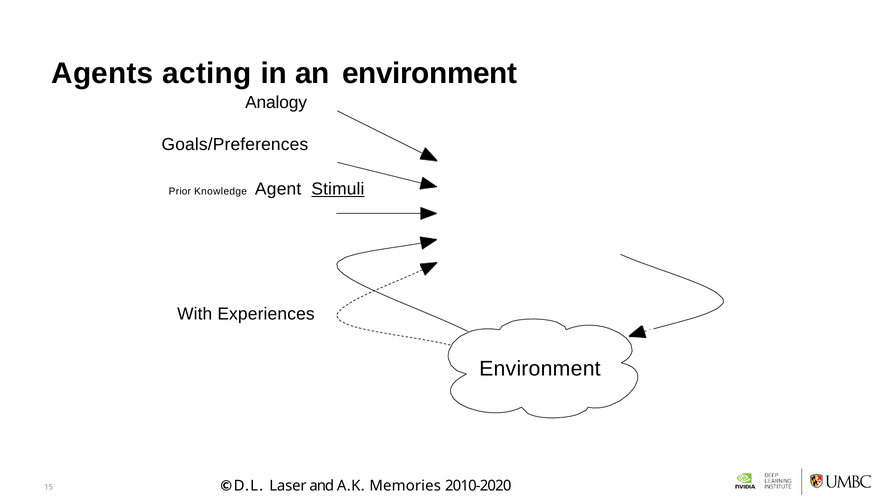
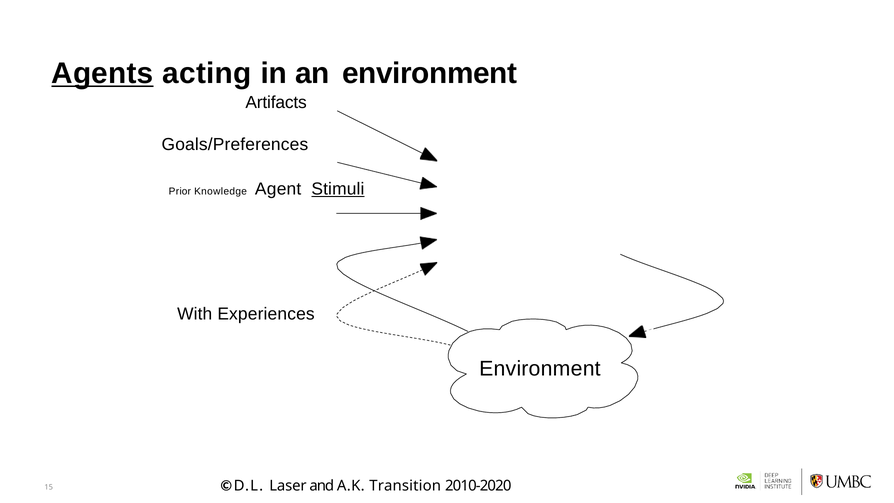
Agents underline: none -> present
Analogy: Analogy -> Artifacts
Memories: Memories -> Transition
